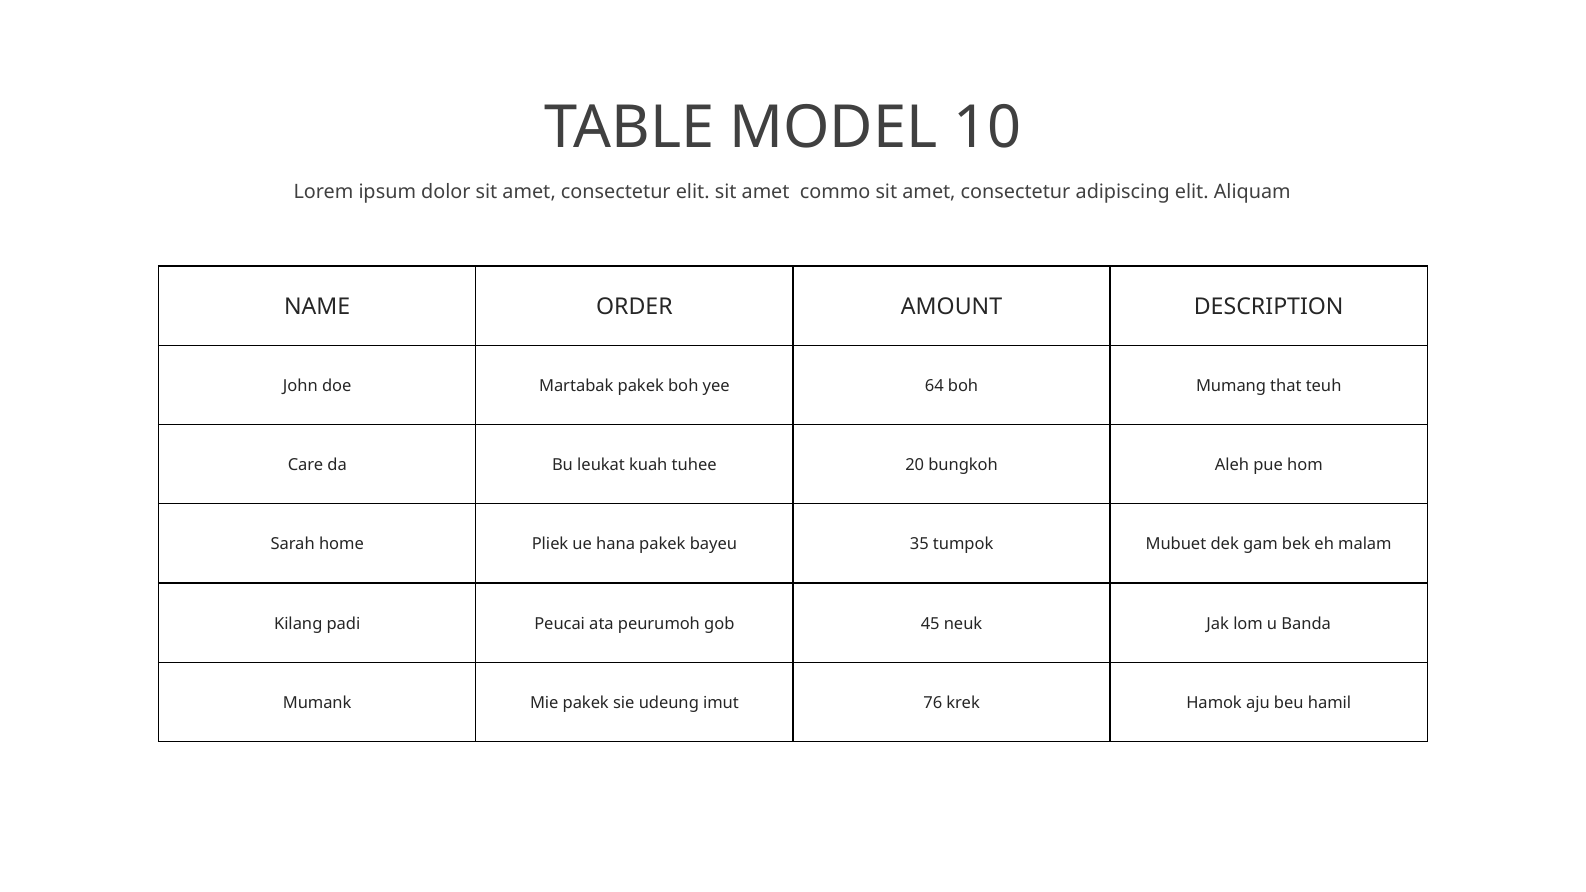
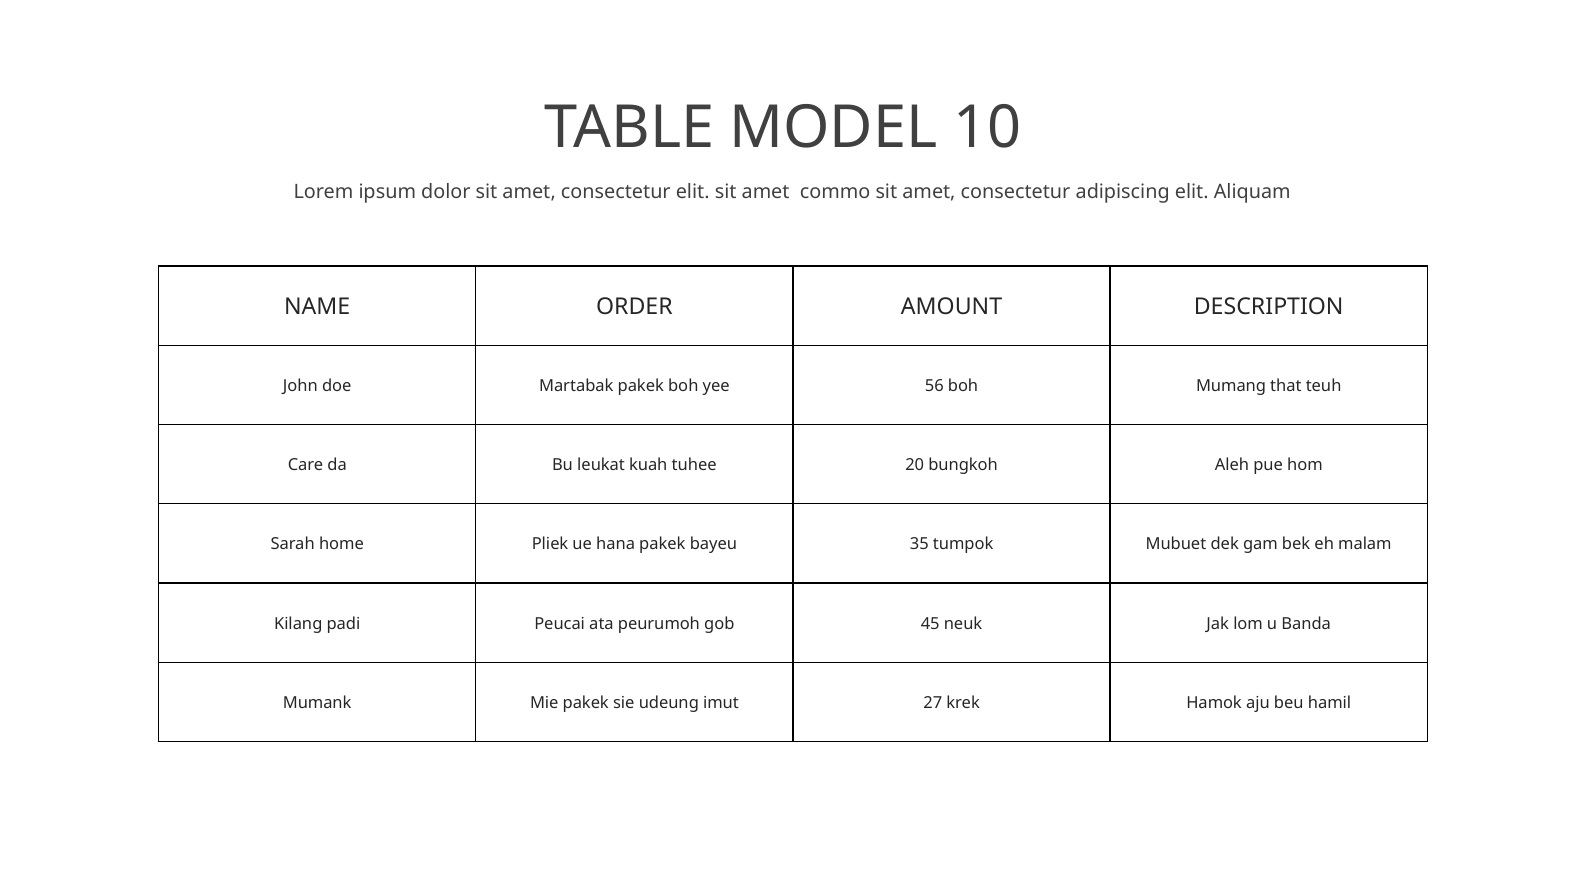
64: 64 -> 56
76: 76 -> 27
